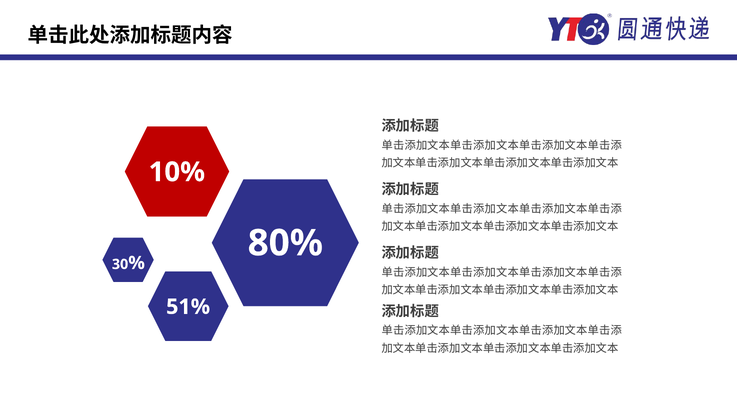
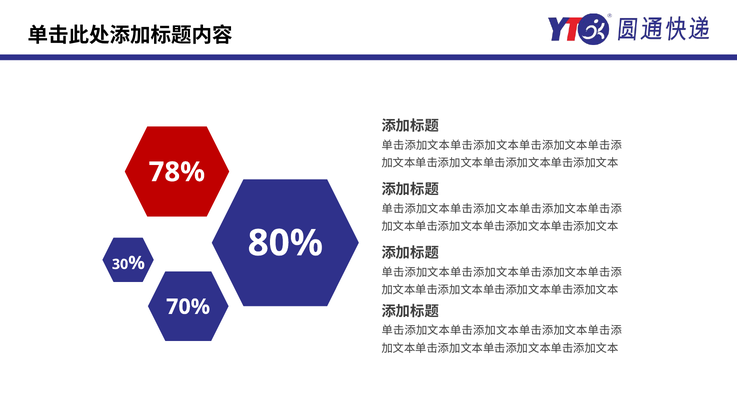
10%: 10% -> 78%
51%: 51% -> 70%
